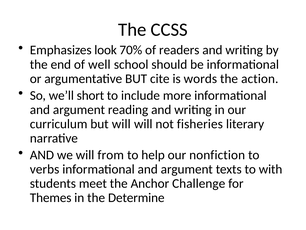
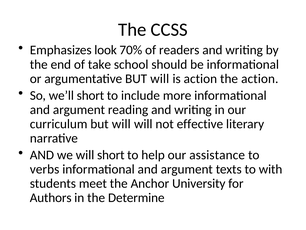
well: well -> take
argumentative BUT cite: cite -> will
is words: words -> action
fisheries: fisheries -> effective
will from: from -> short
nonfiction: nonfiction -> assistance
Challenge: Challenge -> University
Themes: Themes -> Authors
